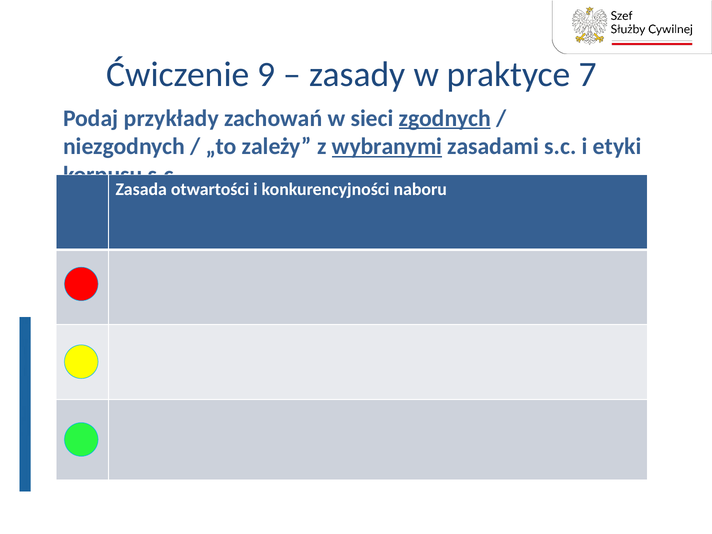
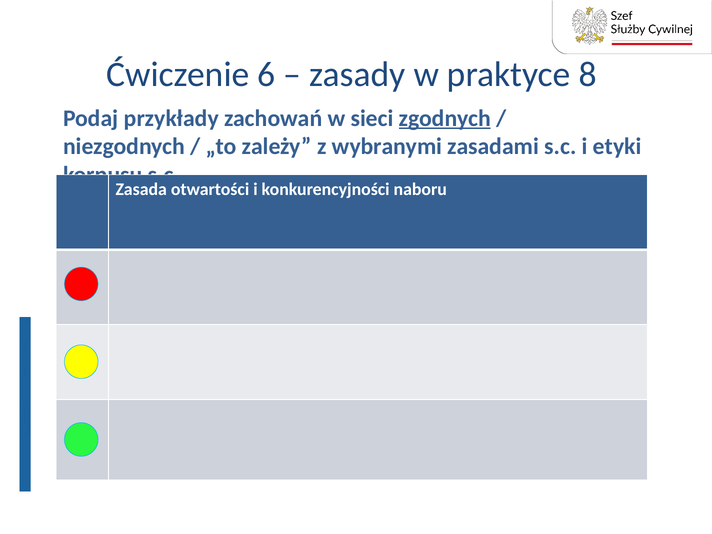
9: 9 -> 6
7: 7 -> 8
wybranymi underline: present -> none
